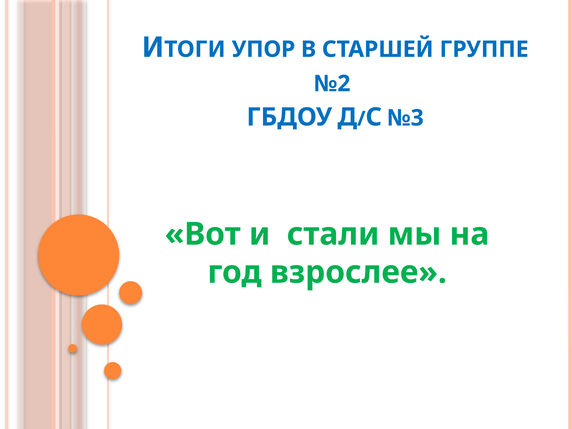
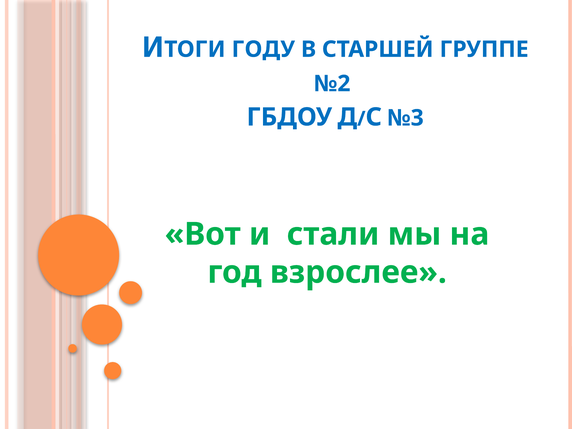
УПОР: УПОР -> ГОДУ
